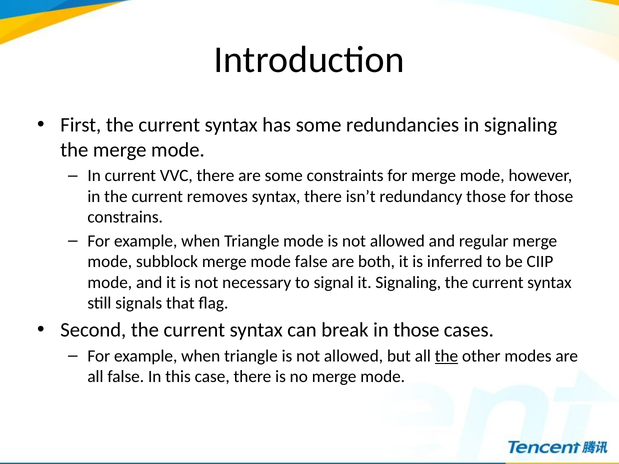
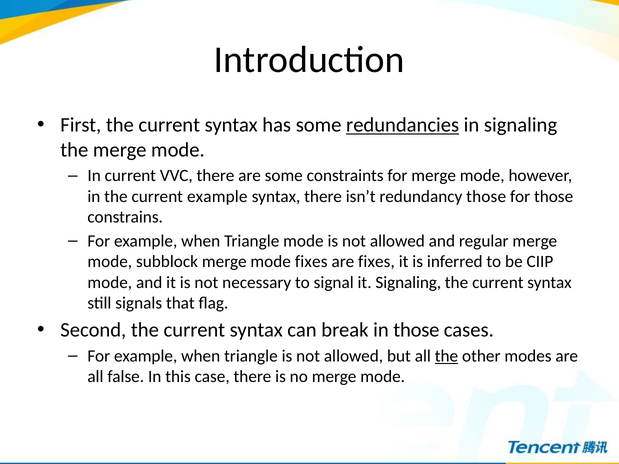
redundancies underline: none -> present
current removes: removes -> example
mode false: false -> fixes
are both: both -> fixes
